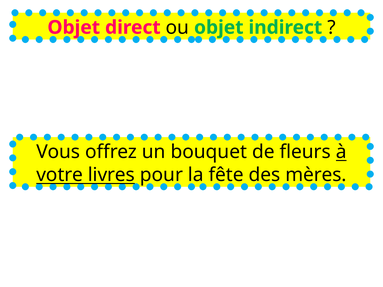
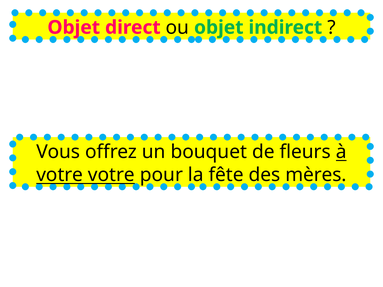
votre livres: livres -> votre
